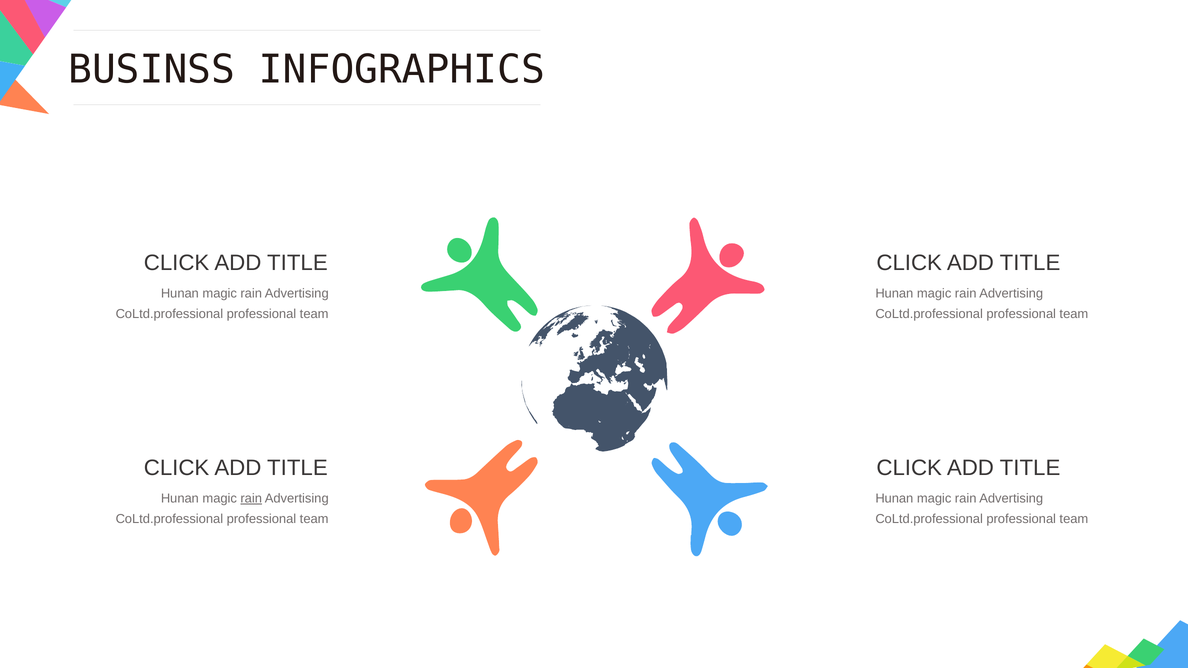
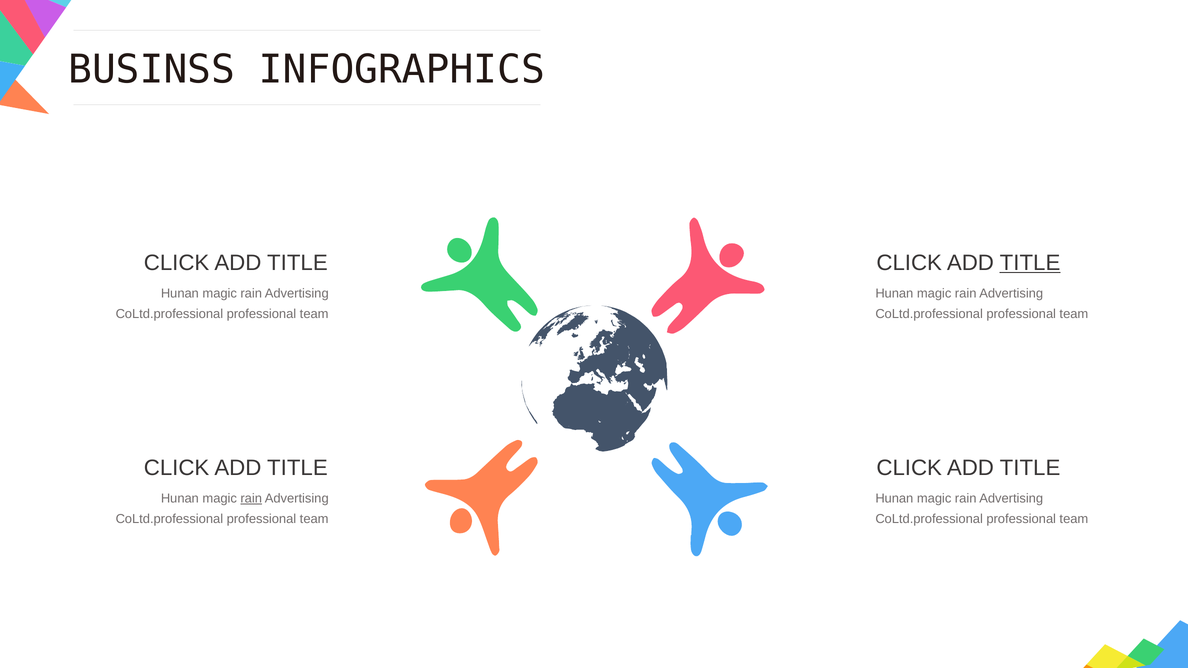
TITLE at (1030, 263) underline: none -> present
